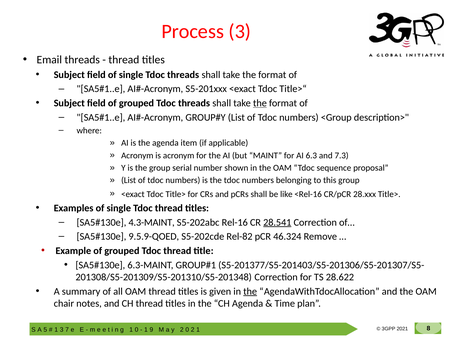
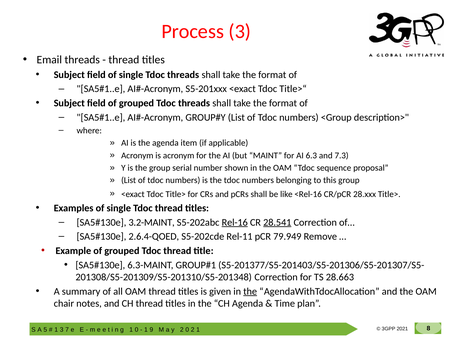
the at (260, 103) underline: present -> none
4.3-MAINT: 4.3-MAINT -> 3.2-MAINT
Rel-16 underline: none -> present
9.5.9-QOED: 9.5.9-QOED -> 2.6.4-QOED
Rel-82: Rel-82 -> Rel-11
46.324: 46.324 -> 79.949
28.622: 28.622 -> 28.663
